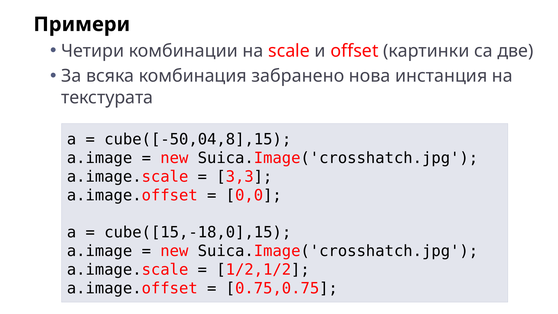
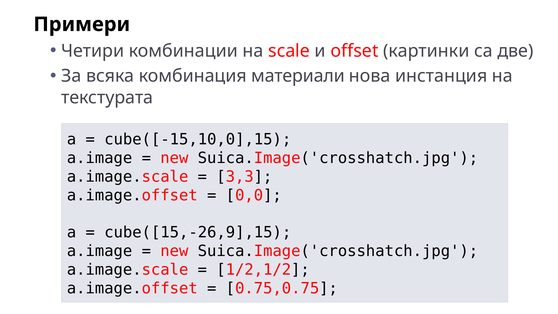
забранено: забранено -> материали
cube([-50,04,8],15: cube([-50,04,8],15 -> cube([-15,10,0],15
cube([15,-18,0],15: cube([15,-18,0],15 -> cube([15,-26,9],15
